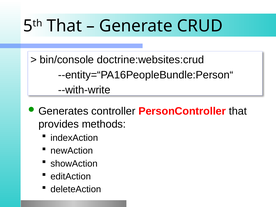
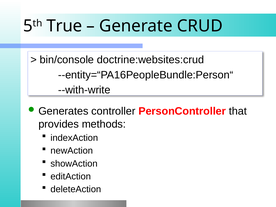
That at (64, 26): That -> True
